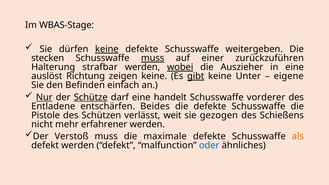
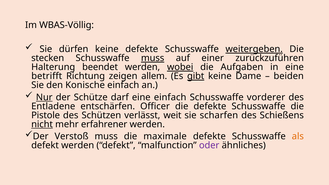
WBAS-Stage: WBAS-Stage -> WBAS-Völlig
keine at (107, 49) underline: present -> none
weitergeben underline: none -> present
strafbar: strafbar -> beendet
Auszieher: Auszieher -> Aufgaben
auslöst: auslöst -> betrifft
zeigen keine: keine -> allem
Unter: Unter -> Dame
eigene: eigene -> beiden
Befinden: Befinden -> Konische
Schütze underline: present -> none
eine handelt: handelt -> einfach
Beides: Beides -> Officer
gezogen: gezogen -> scharfen
nicht underline: none -> present
oder colour: blue -> purple
